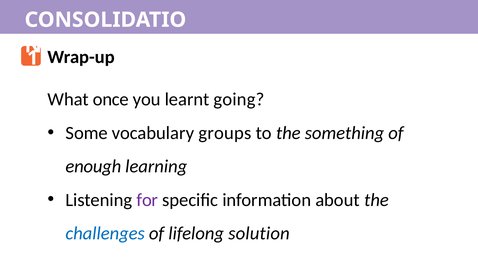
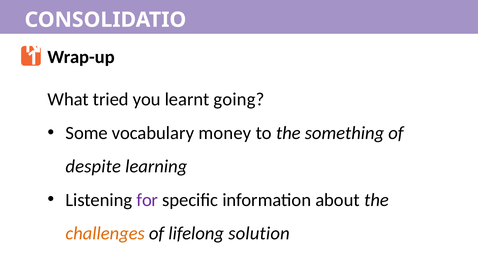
once: once -> tried
groups: groups -> money
enough: enough -> despite
challenges colour: blue -> orange
